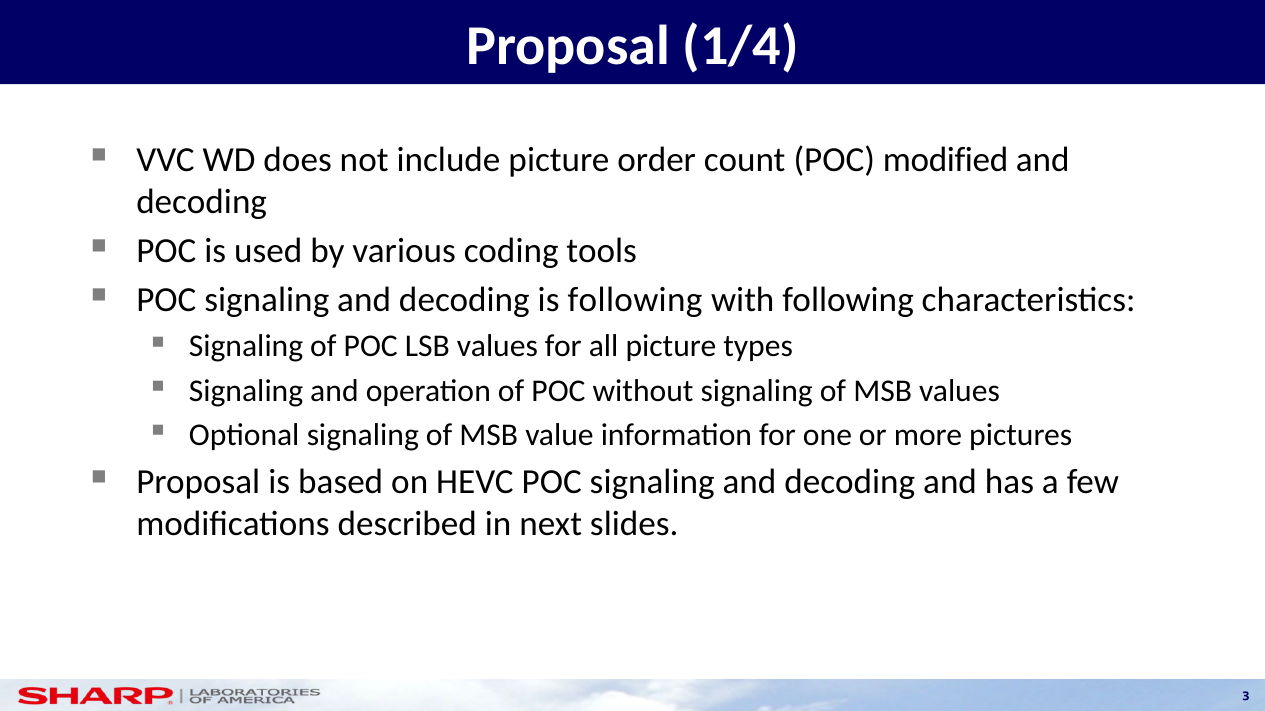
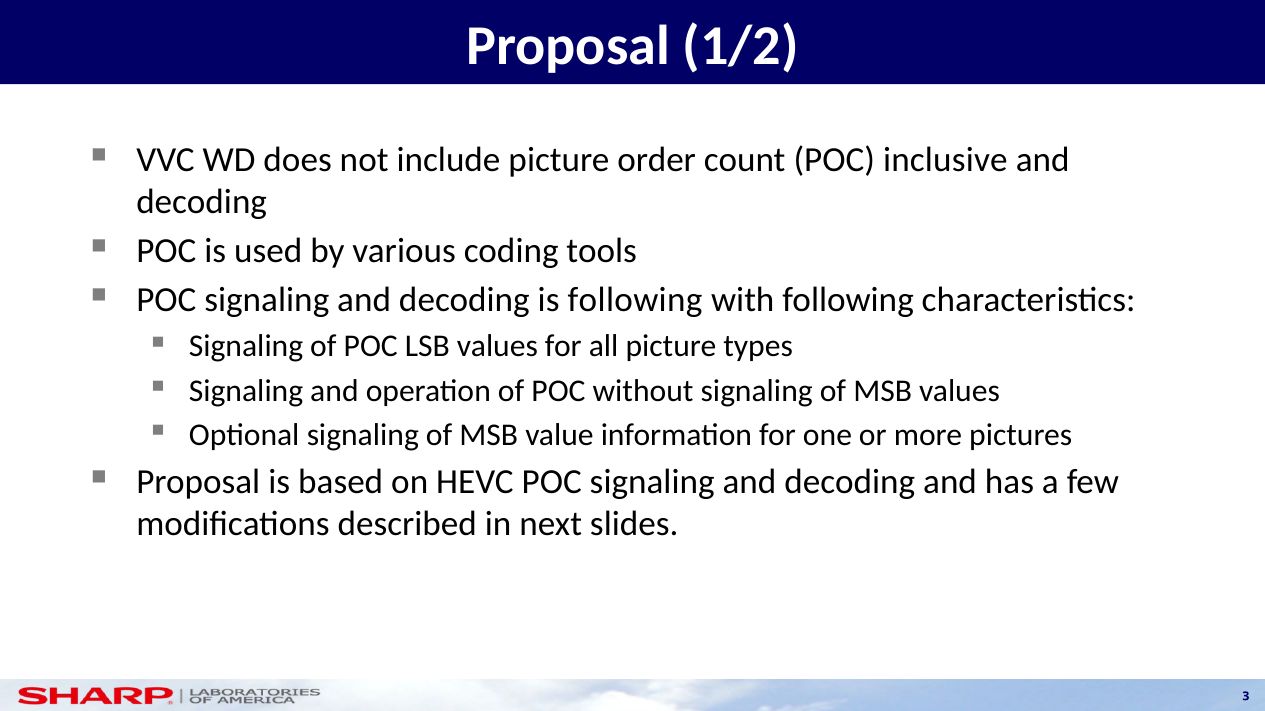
1/4: 1/4 -> 1/2
modified: modified -> inclusive
